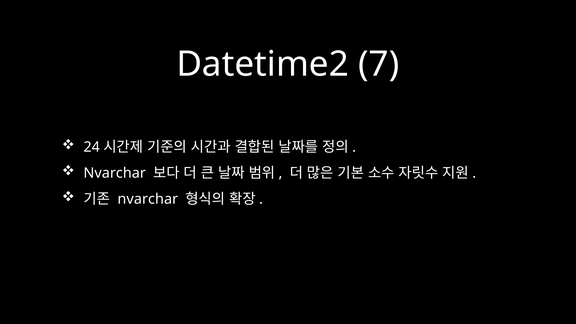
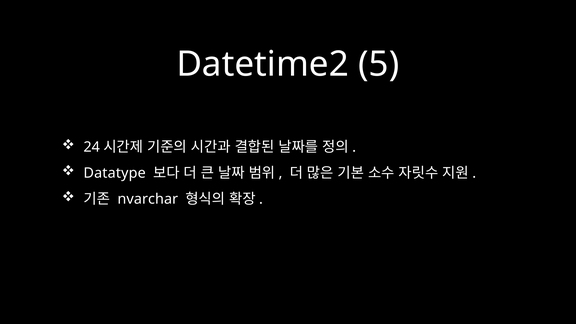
7: 7 -> 5
Nvarchar at (115, 173): Nvarchar -> Datatype
